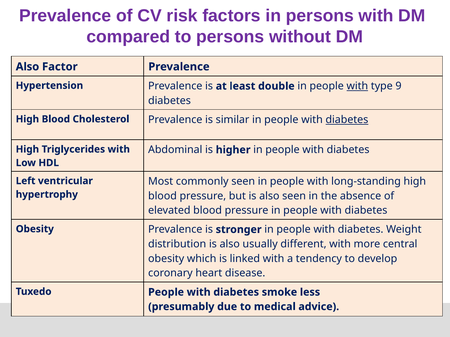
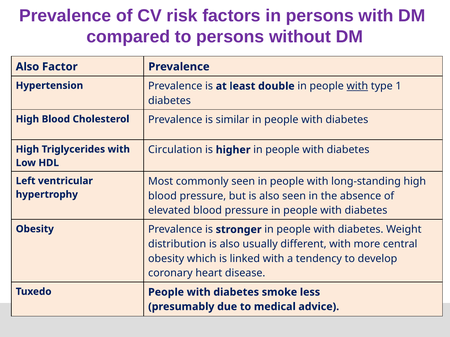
9: 9 -> 1
diabetes at (347, 120) underline: present -> none
Abdominal: Abdominal -> Circulation
